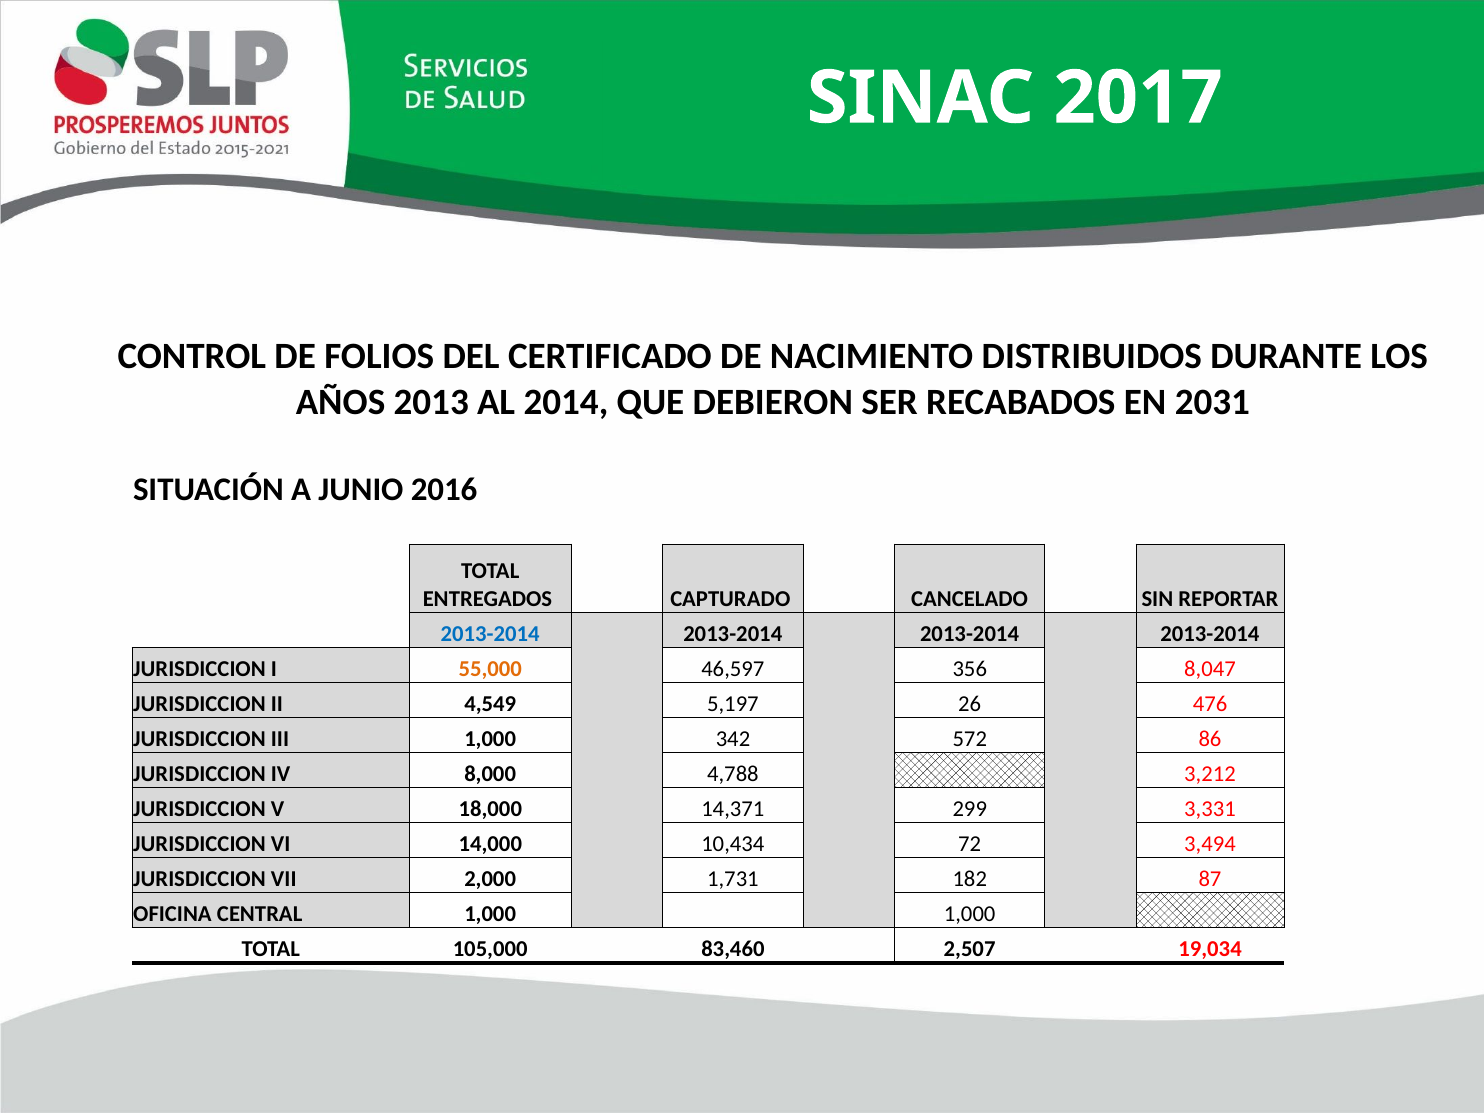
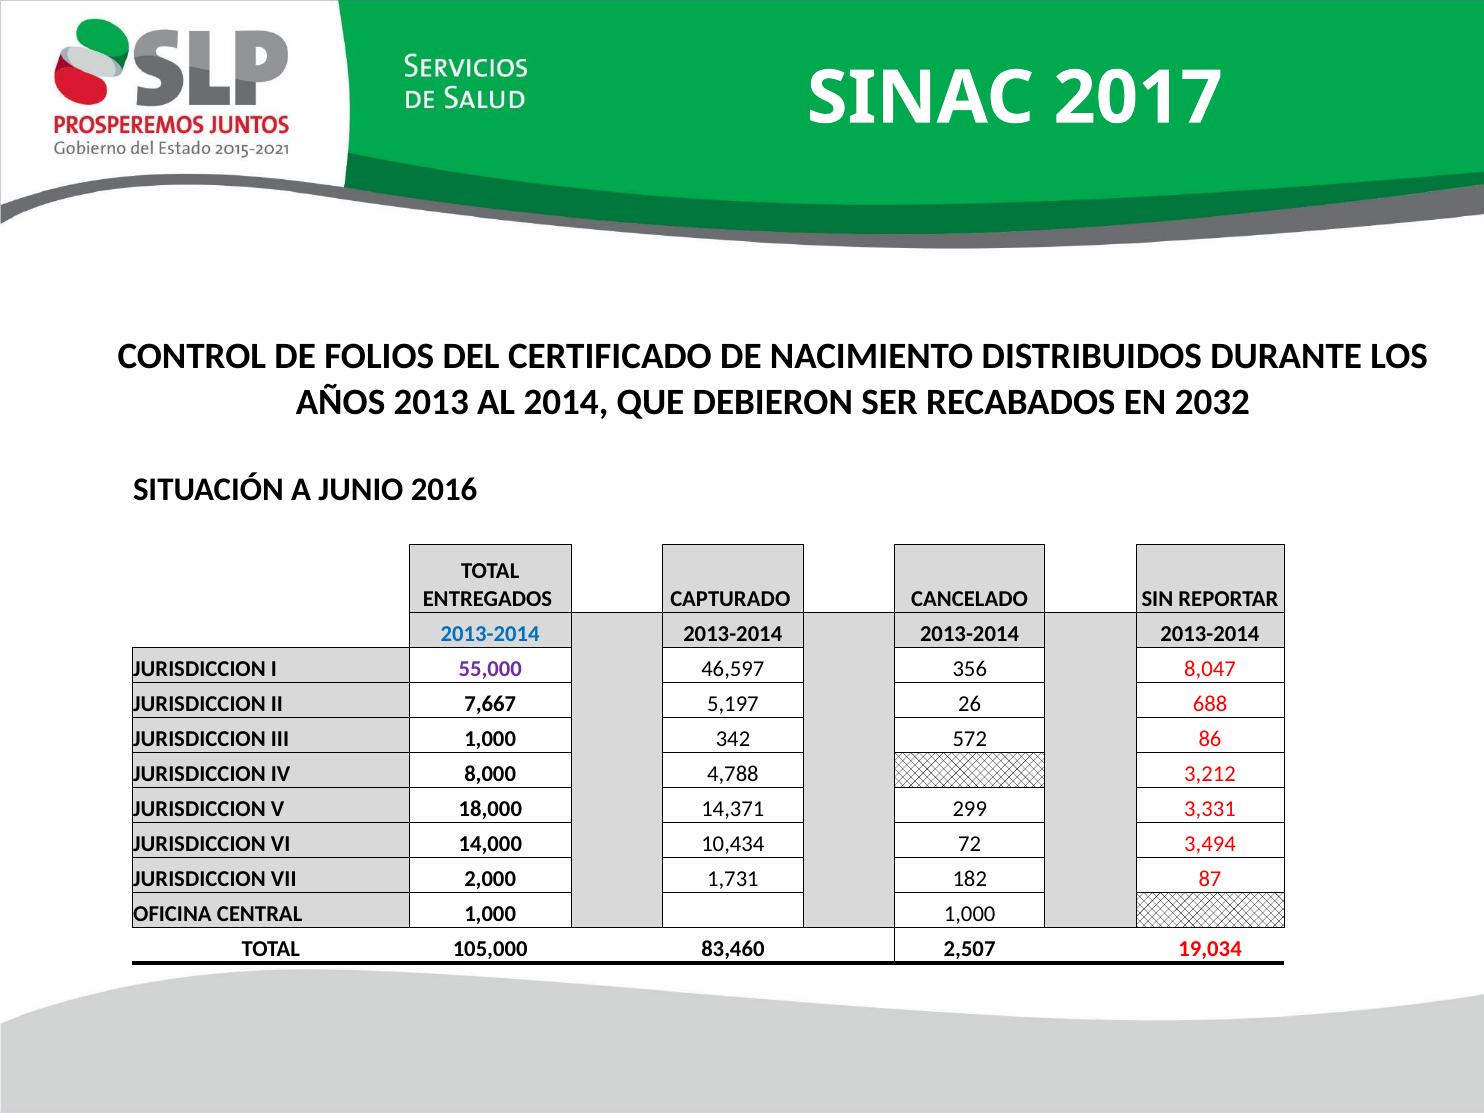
2031: 2031 -> 2032
55,000 colour: orange -> purple
4,549: 4,549 -> 7,667
476: 476 -> 688
